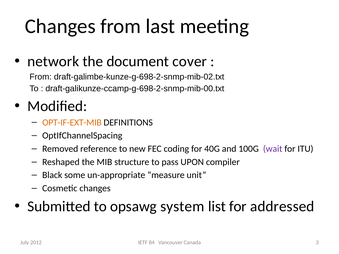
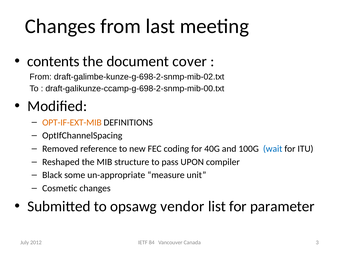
network: network -> contents
wait colour: purple -> blue
system: system -> vendor
addressed: addressed -> parameter
